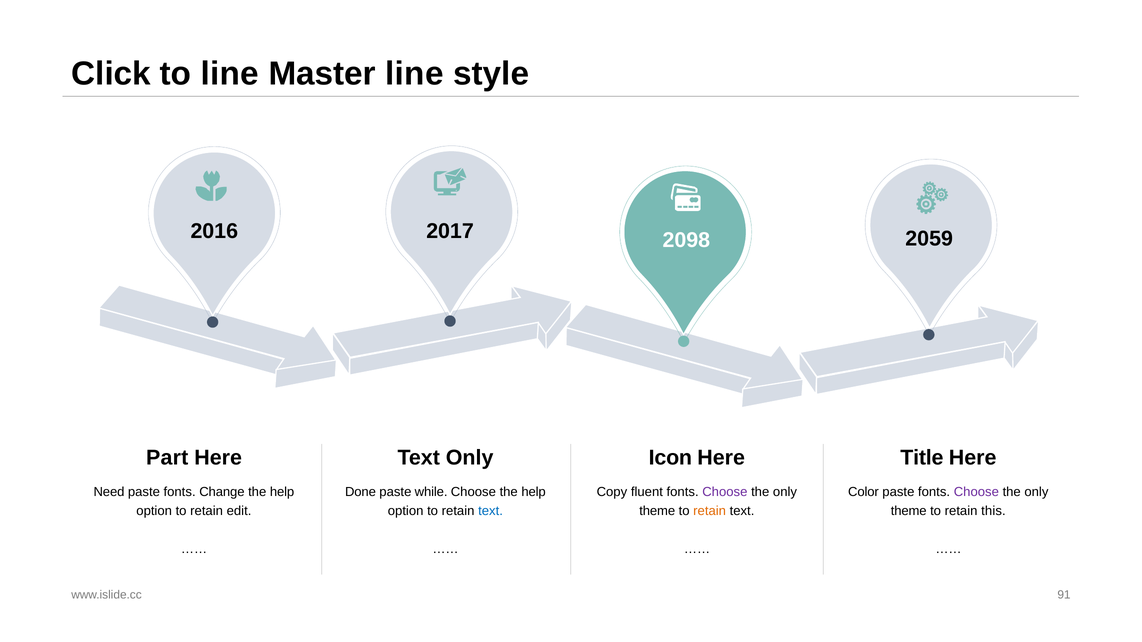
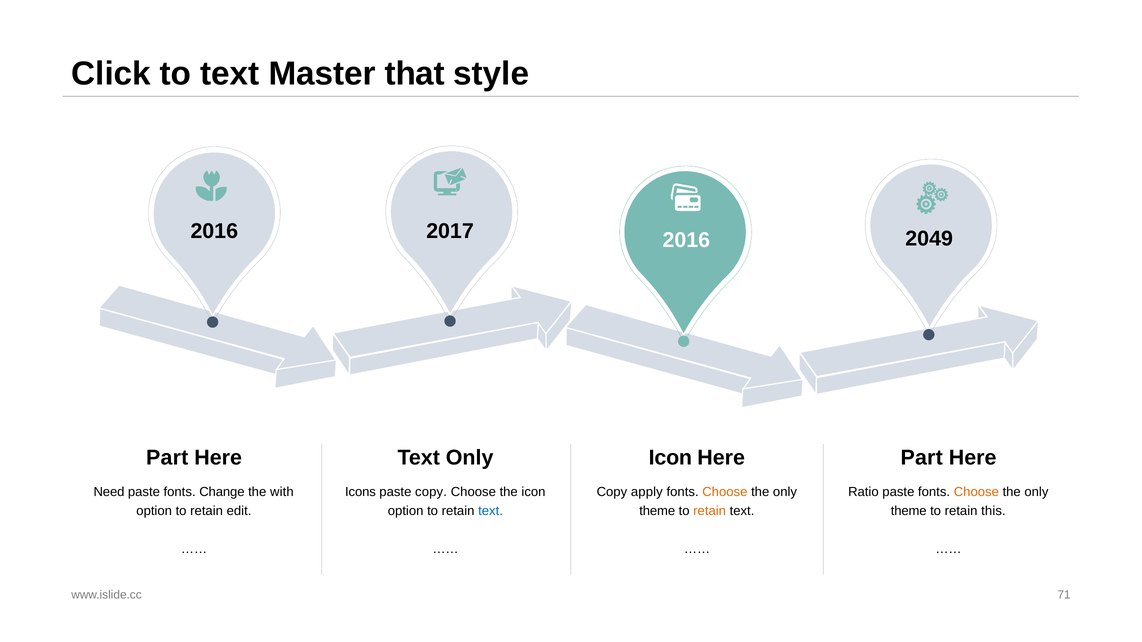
to line: line -> text
Master line: line -> that
2059: 2059 -> 2049
2098 at (686, 240): 2098 -> 2016
Title at (922, 458): Title -> Part
help at (282, 492): help -> with
Done: Done -> Icons
paste while: while -> copy
Choose the help: help -> icon
fluent: fluent -> apply
Choose at (725, 492) colour: purple -> orange
Color: Color -> Ratio
Choose at (976, 492) colour: purple -> orange
91: 91 -> 71
